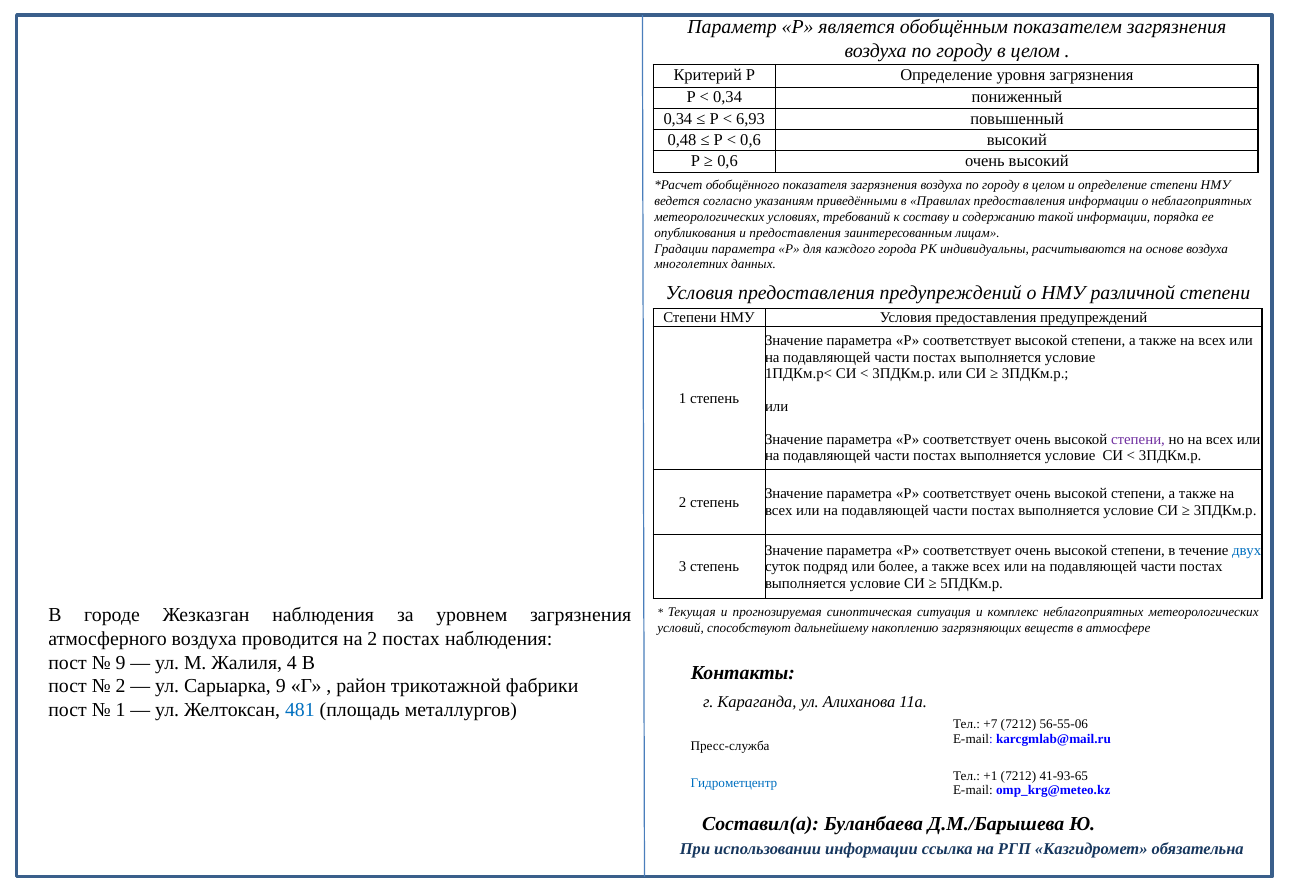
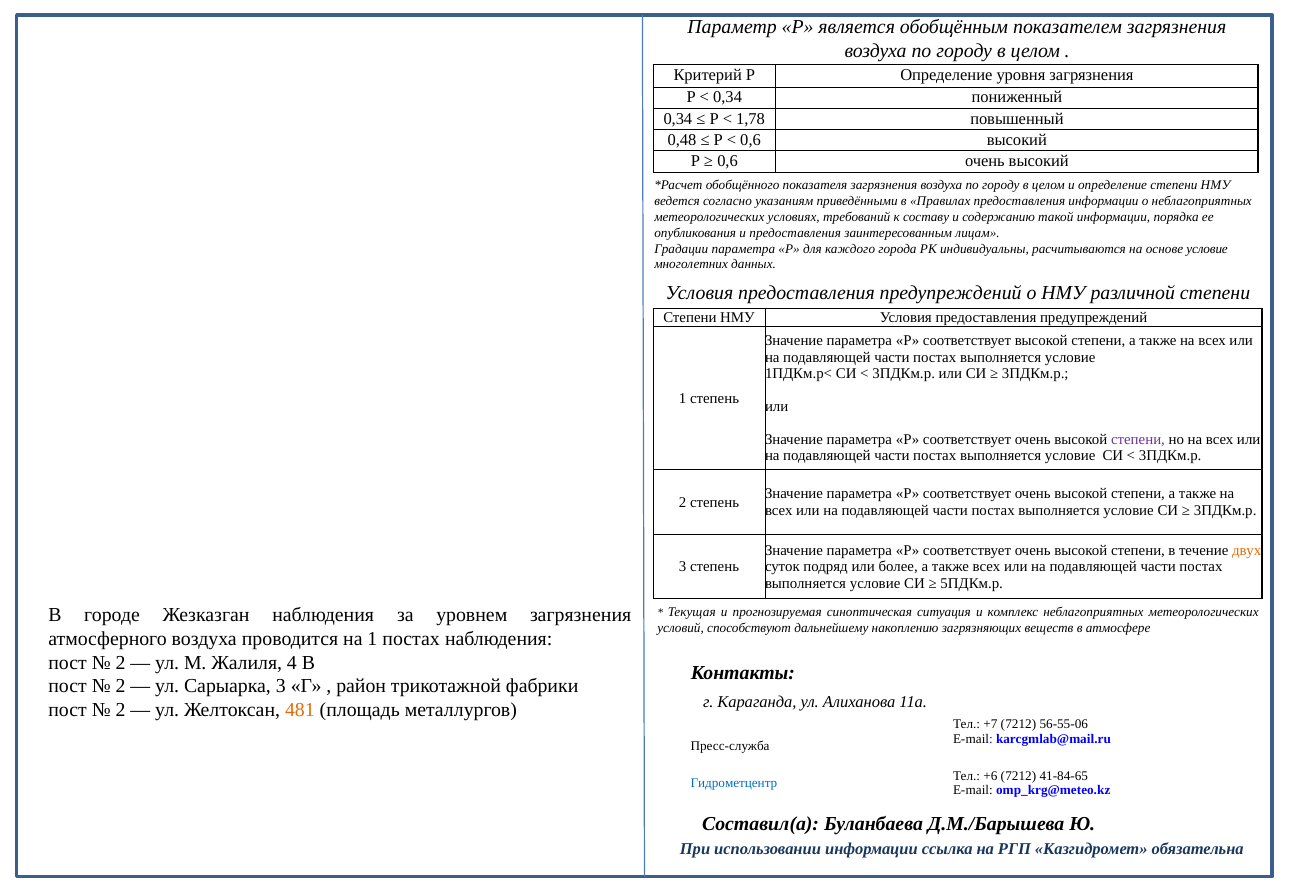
6,93: 6,93 -> 1,78
основе воздуха: воздуха -> условие
двух colour: blue -> orange
на 2: 2 -> 1
9 at (120, 663): 9 -> 2
Сарыарка 9: 9 -> 3
1 at (120, 710): 1 -> 2
481 colour: blue -> orange
+1: +1 -> +6
41-93-65: 41-93-65 -> 41-84-65
